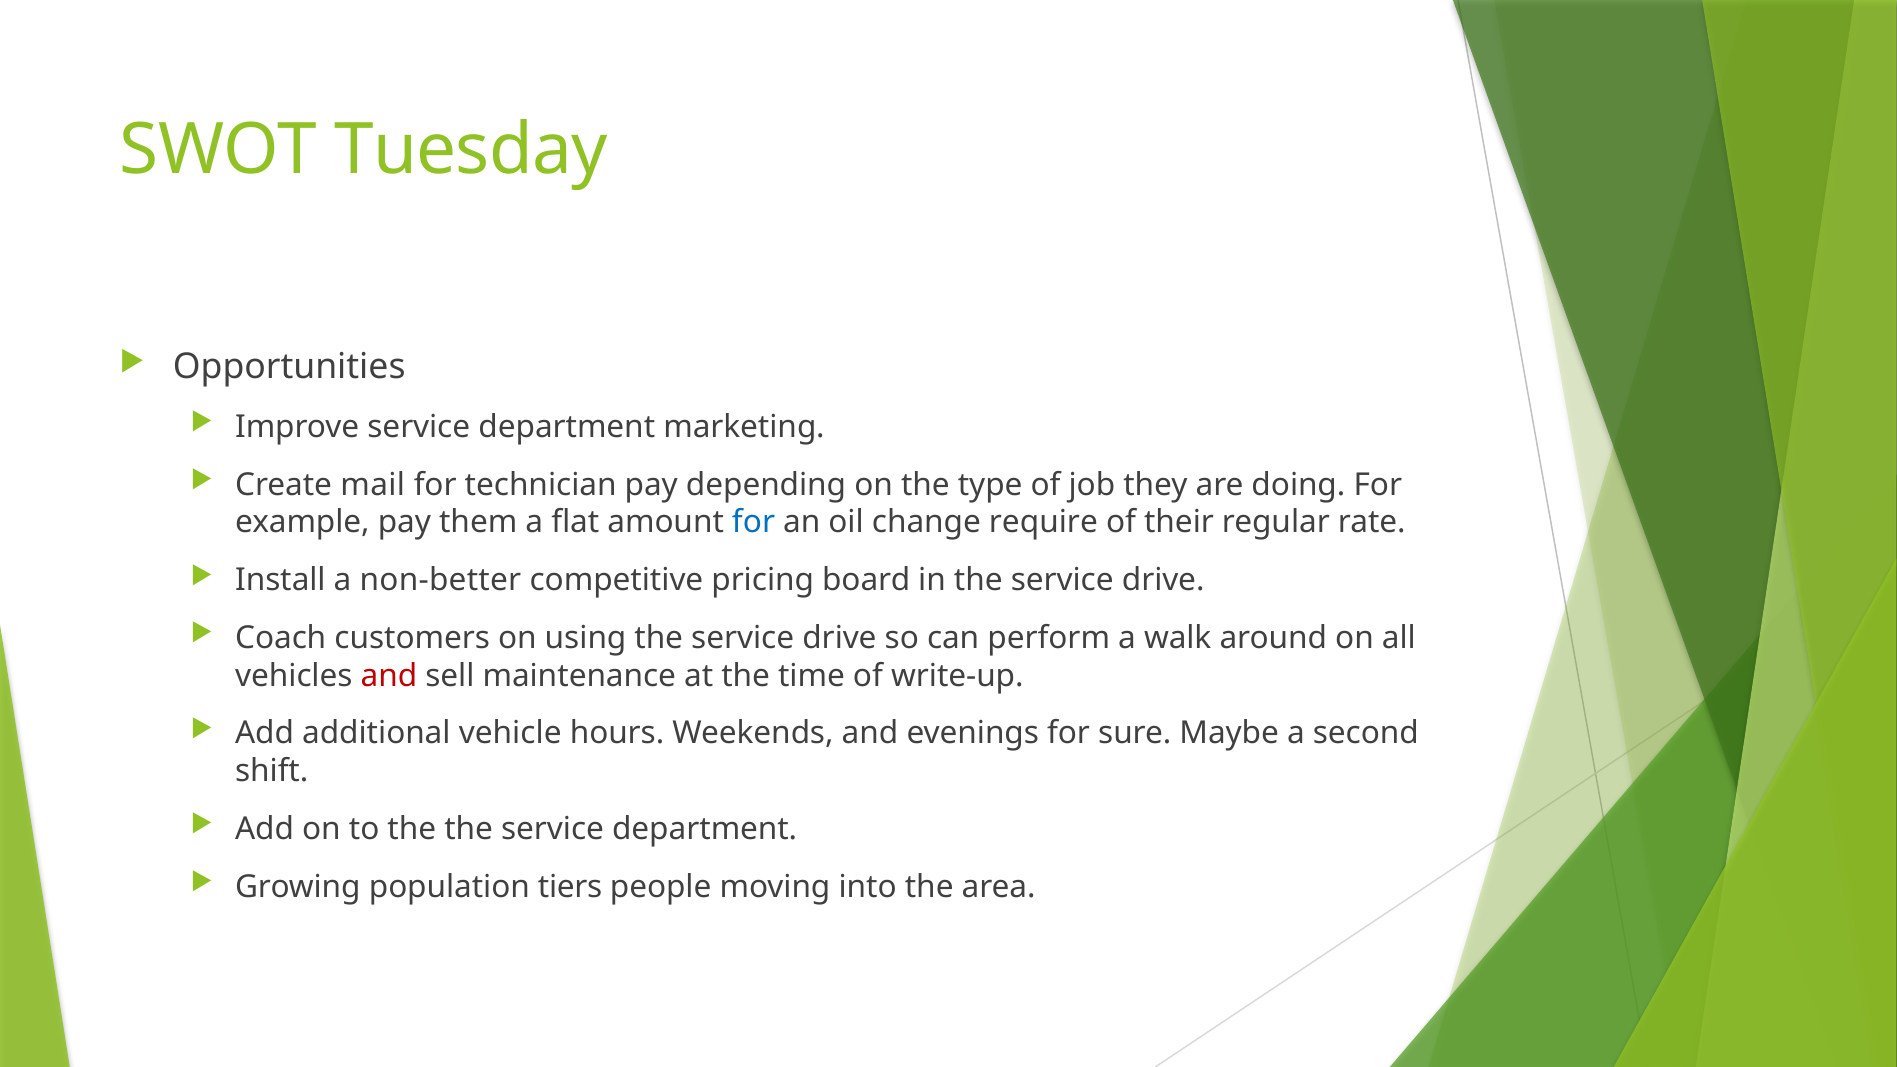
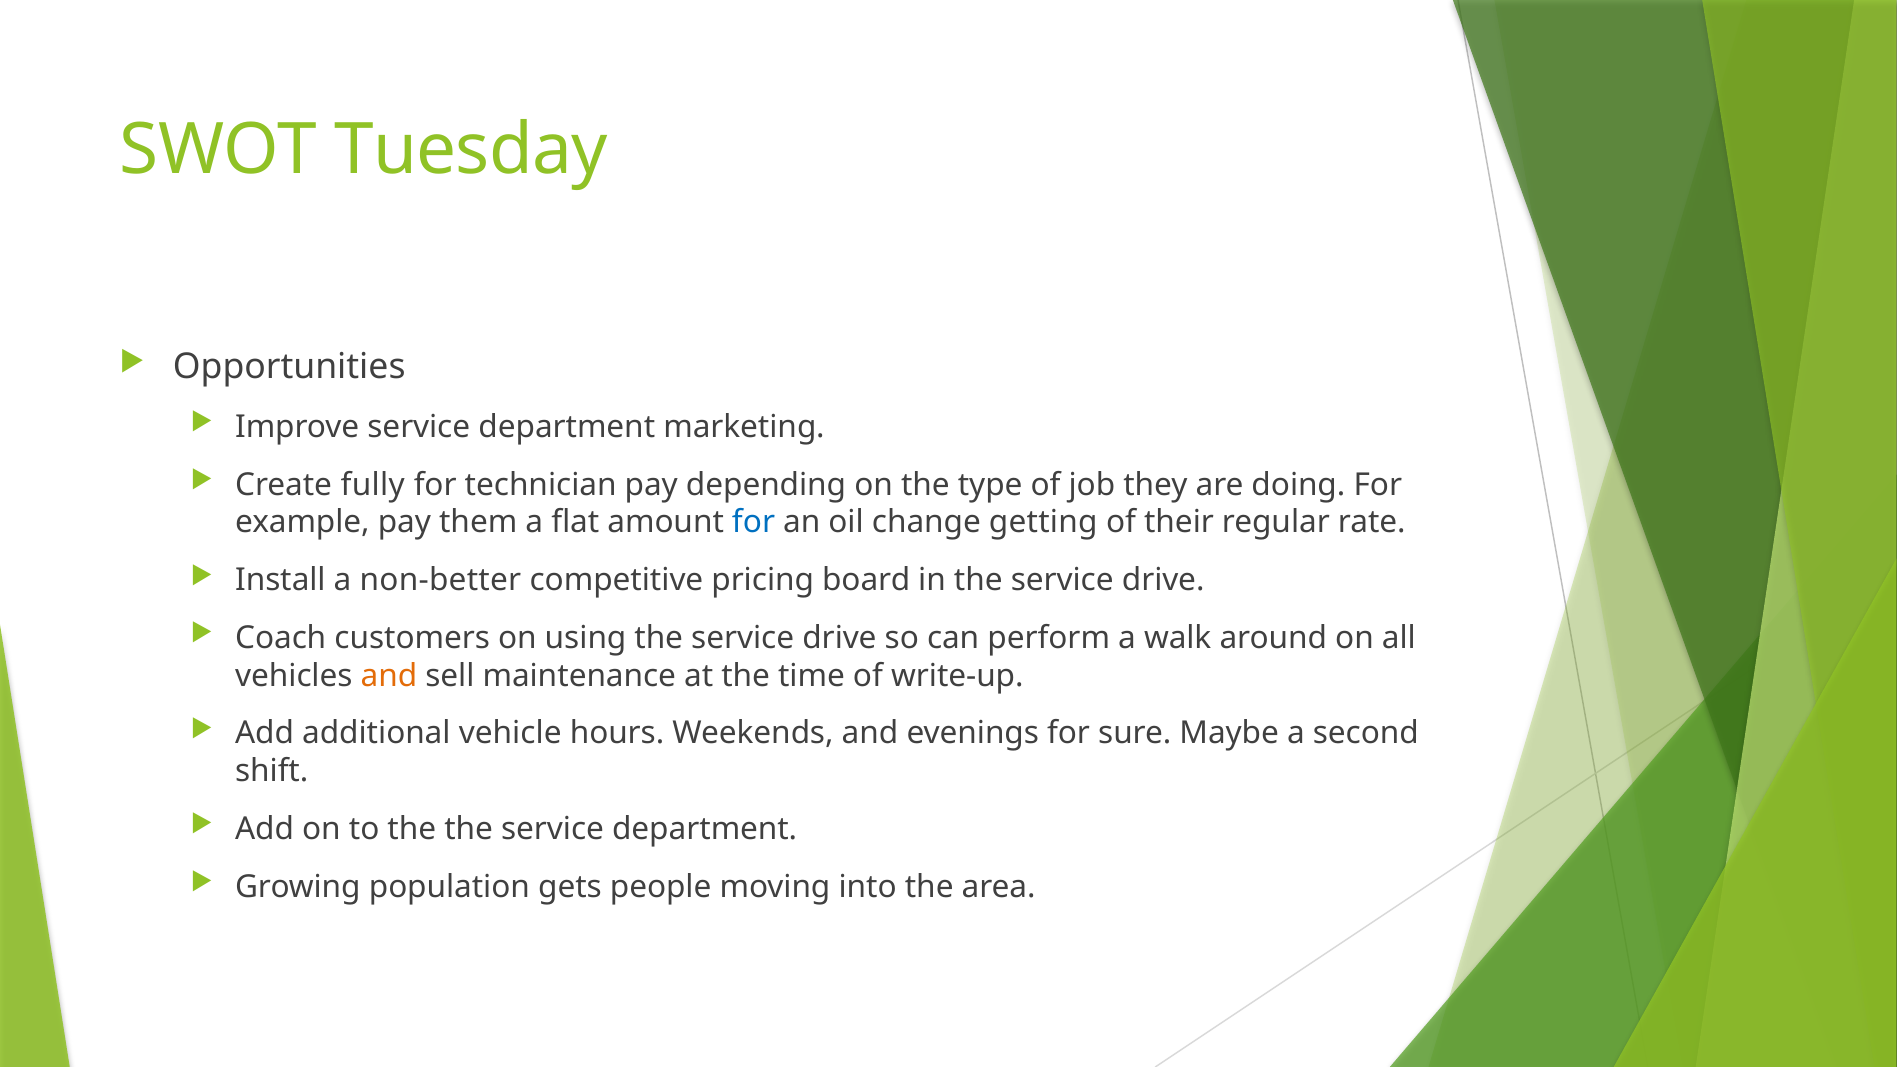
mail: mail -> fully
require: require -> getting
and at (389, 676) colour: red -> orange
tiers: tiers -> gets
